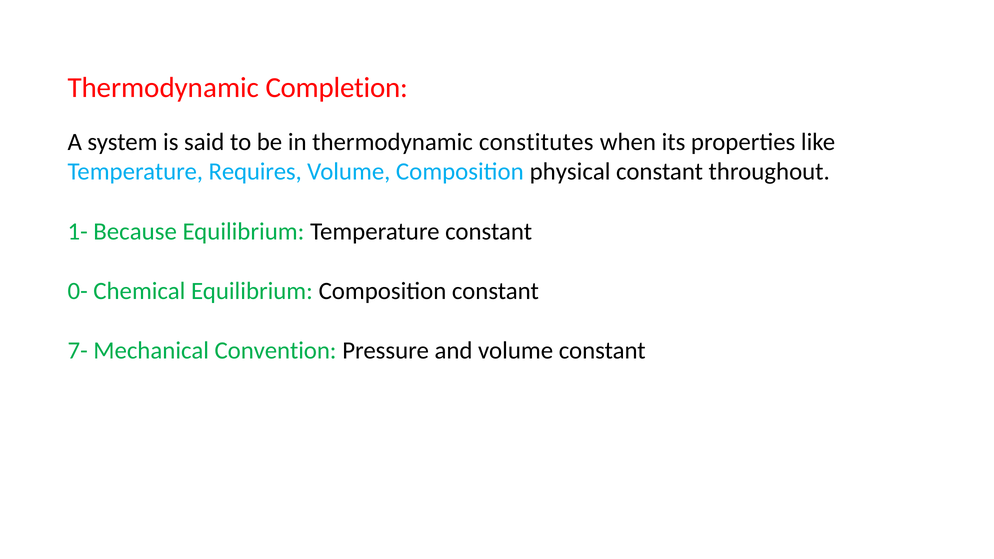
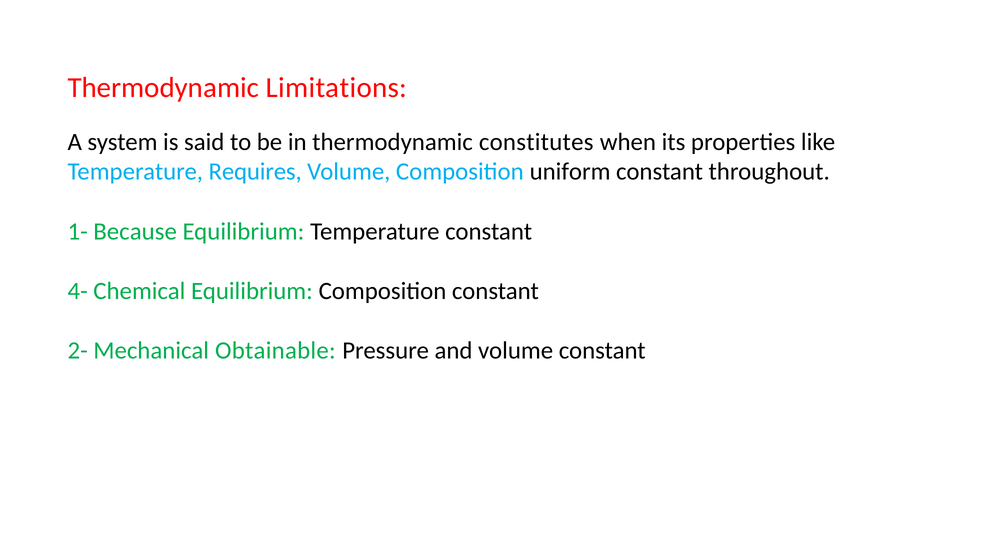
Completion: Completion -> Limitations
physical: physical -> uniform
0-: 0- -> 4-
7-: 7- -> 2-
Convention: Convention -> Obtainable
